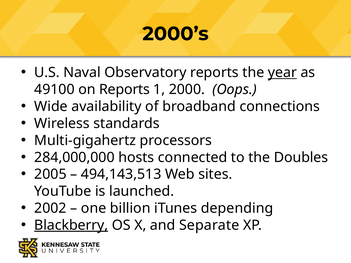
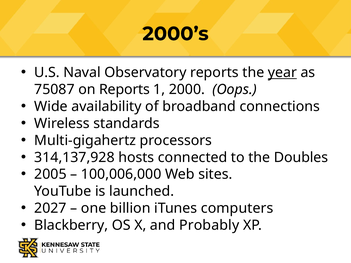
49100: 49100 -> 75087
284,000,000: 284,000,000 -> 314,137,928
494,143,513: 494,143,513 -> 100,006,000
2002: 2002 -> 2027
depending: depending -> computers
Blackberry underline: present -> none
Separate: Separate -> Probably
